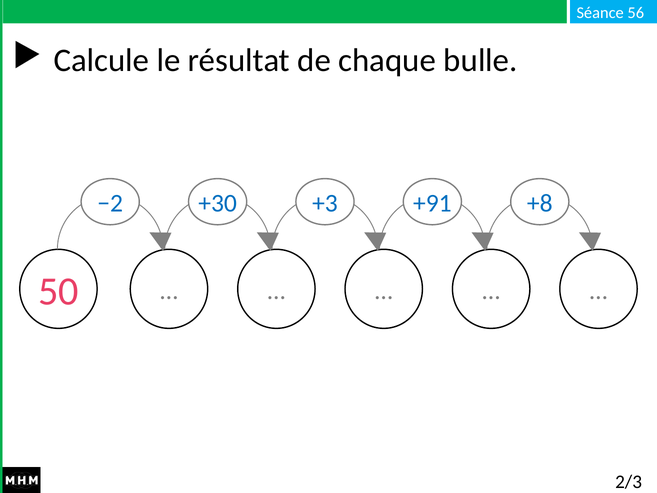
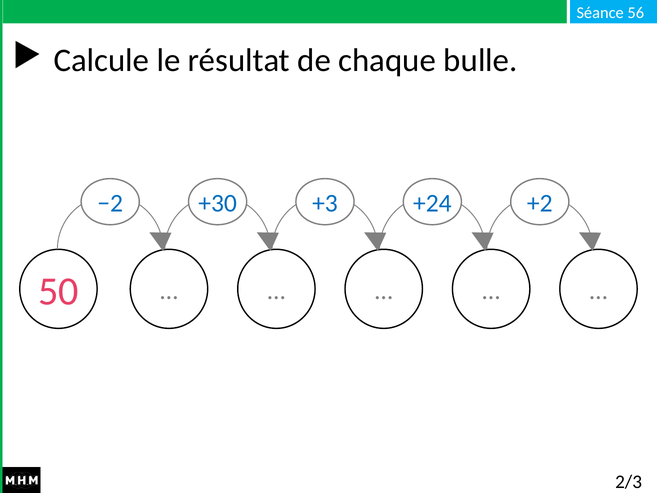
+91: +91 -> +24
+8: +8 -> +2
